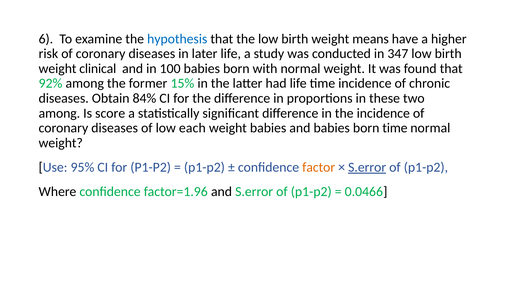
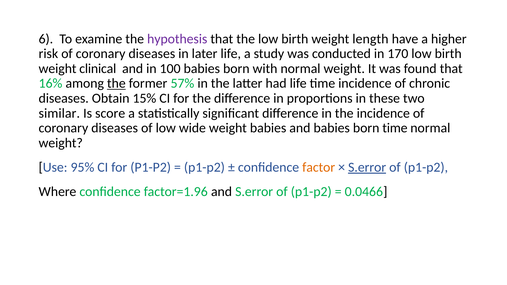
hypothesis colour: blue -> purple
means: means -> length
347: 347 -> 170
92%: 92% -> 16%
the at (116, 83) underline: none -> present
15%: 15% -> 57%
84%: 84% -> 15%
among at (59, 113): among -> similar
each: each -> wide
